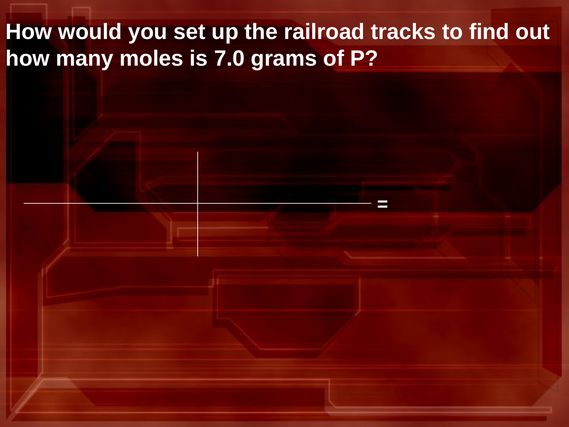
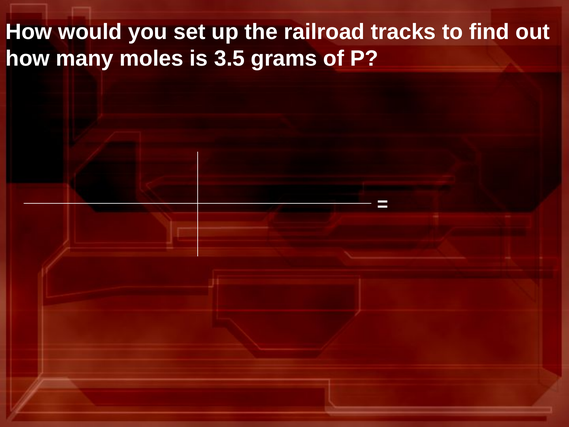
7.0: 7.0 -> 3.5
